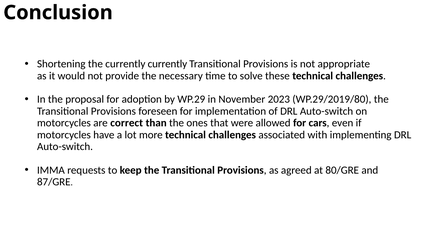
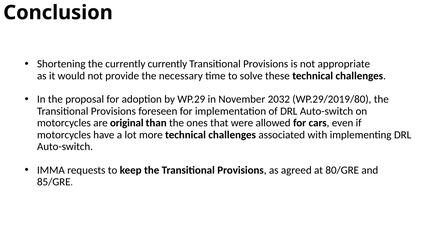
2023: 2023 -> 2032
correct: correct -> original
87/GRE: 87/GRE -> 85/GRE
